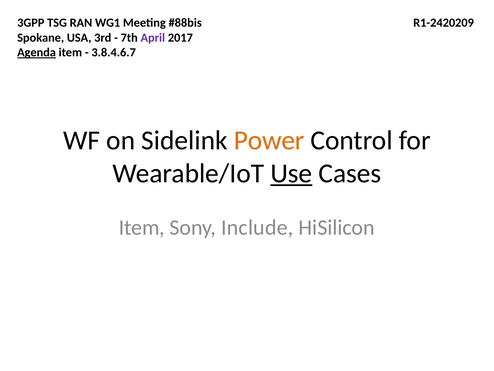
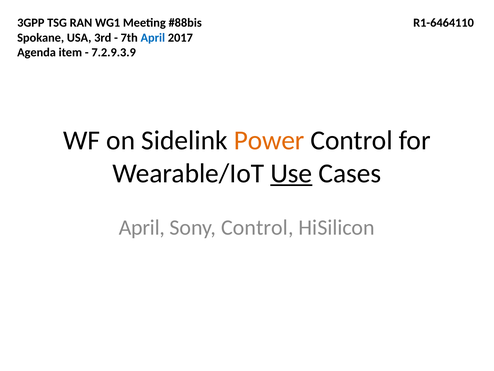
R1-2420209: R1-2420209 -> R1-6464110
April at (153, 38) colour: purple -> blue
Agenda underline: present -> none
3.8.4.6.7: 3.8.4.6.7 -> 7.2.9.3.9
Item at (142, 227): Item -> April
Sony Include: Include -> Control
